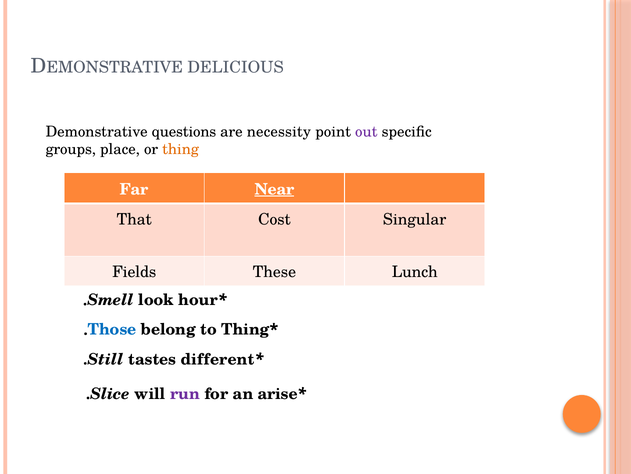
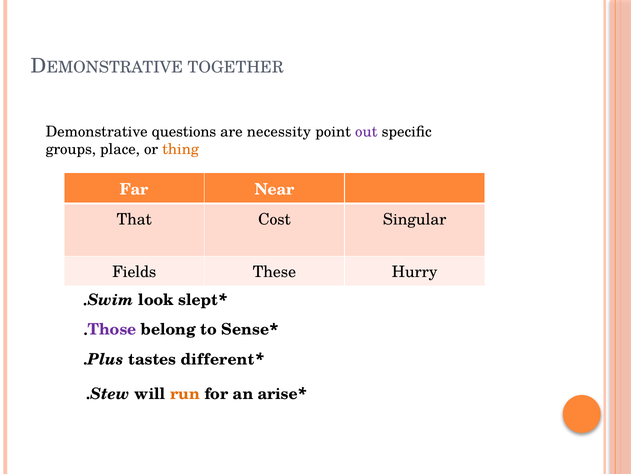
DELICIOUS: DELICIOUS -> TOGETHER
Near underline: present -> none
Lunch: Lunch -> Hurry
Smell: Smell -> Swim
hour: hour -> slept
Those colour: blue -> purple
to Thing: Thing -> Sense
Still: Still -> Plus
Slice: Slice -> Stew
run colour: purple -> orange
